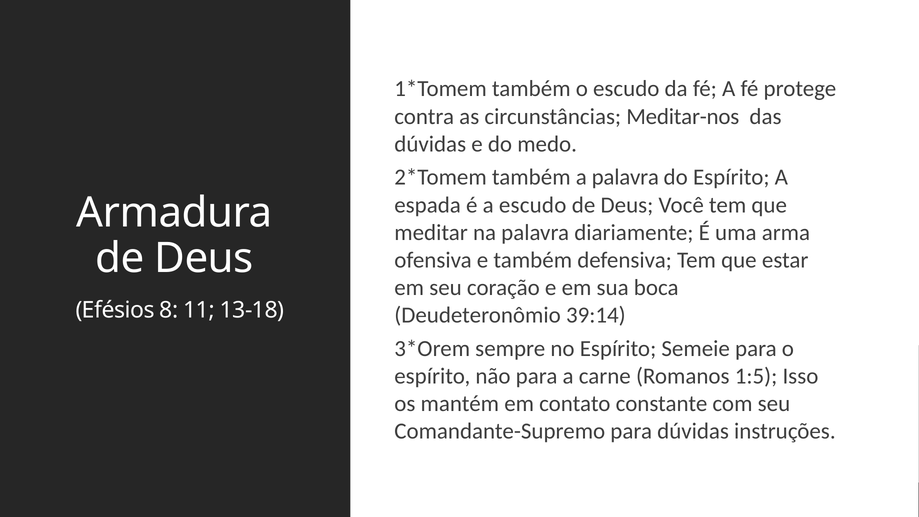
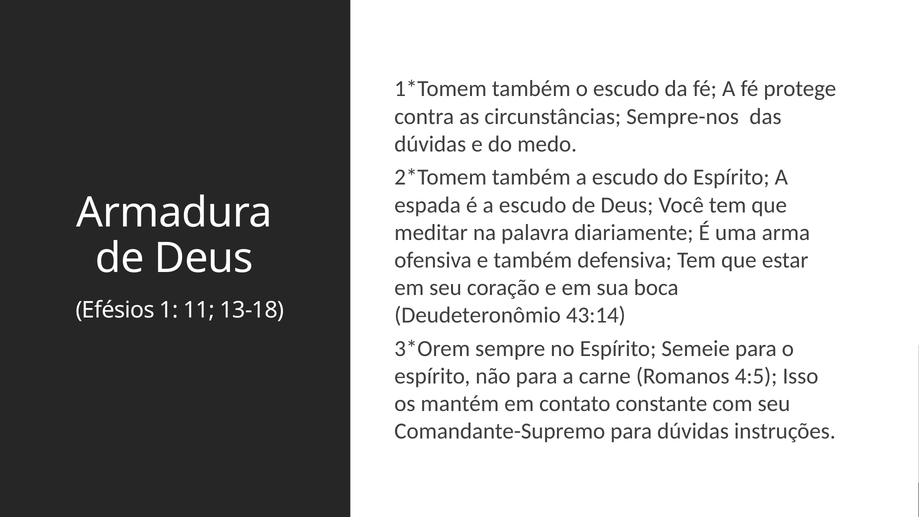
Meditar-nos: Meditar-nos -> Sempre-nos
também a palavra: palavra -> escudo
8: 8 -> 1
39:14: 39:14 -> 43:14
1:5: 1:5 -> 4:5
